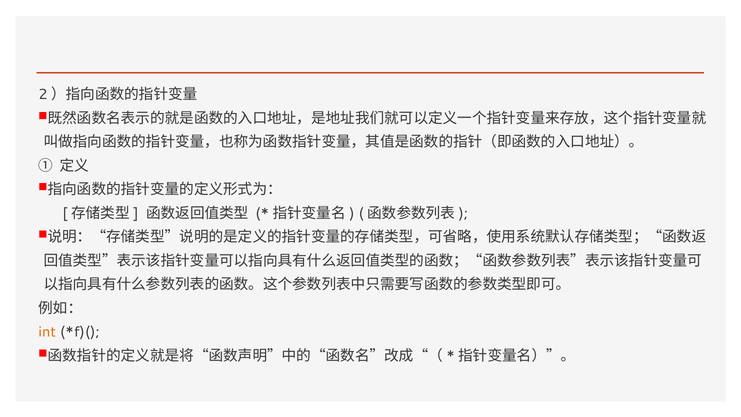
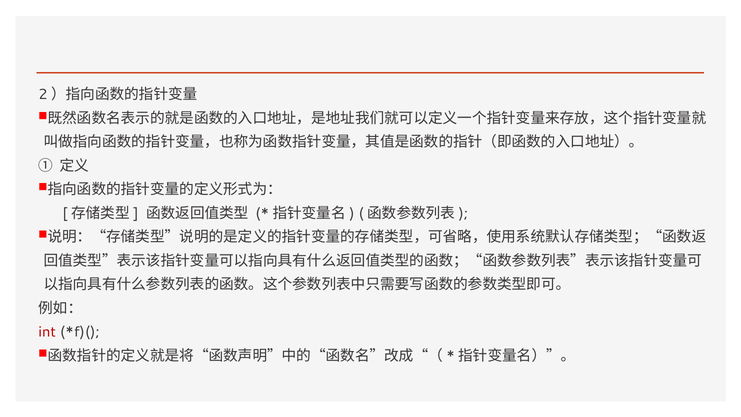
int colour: orange -> red
